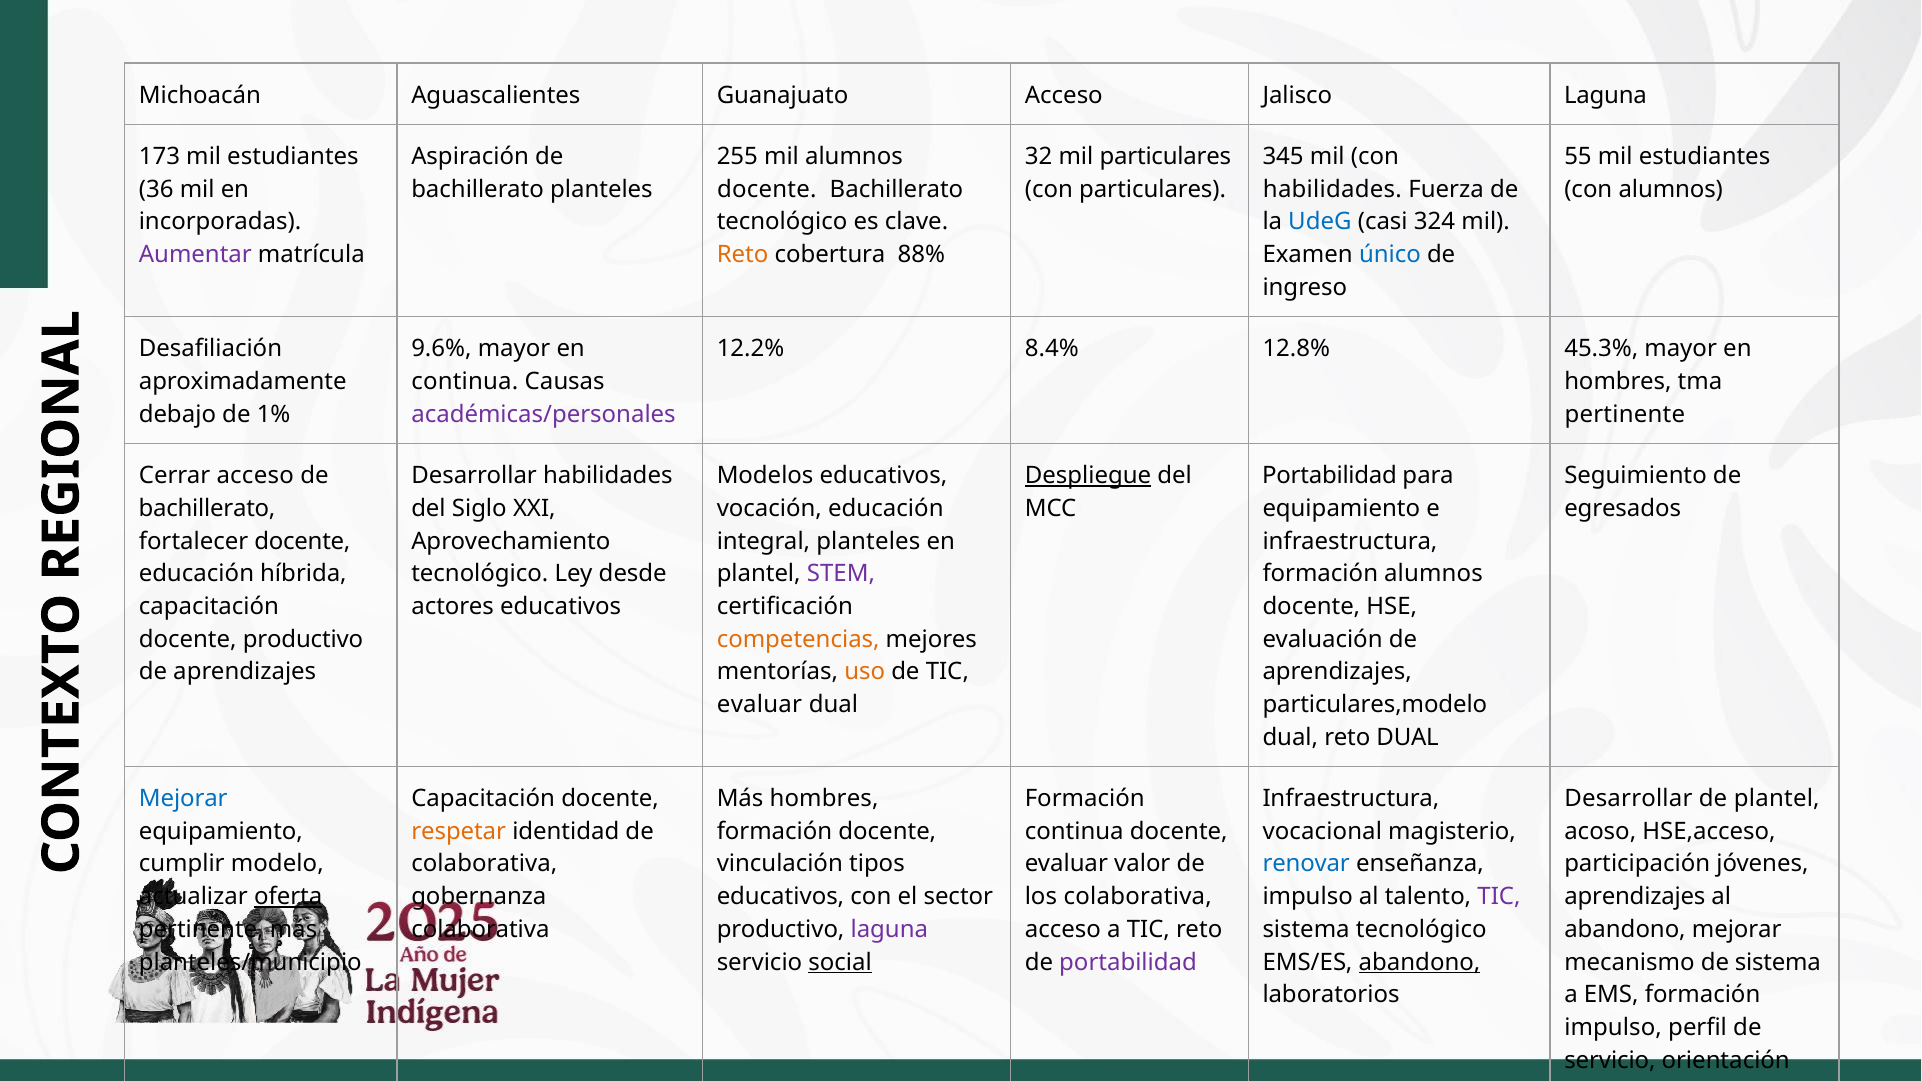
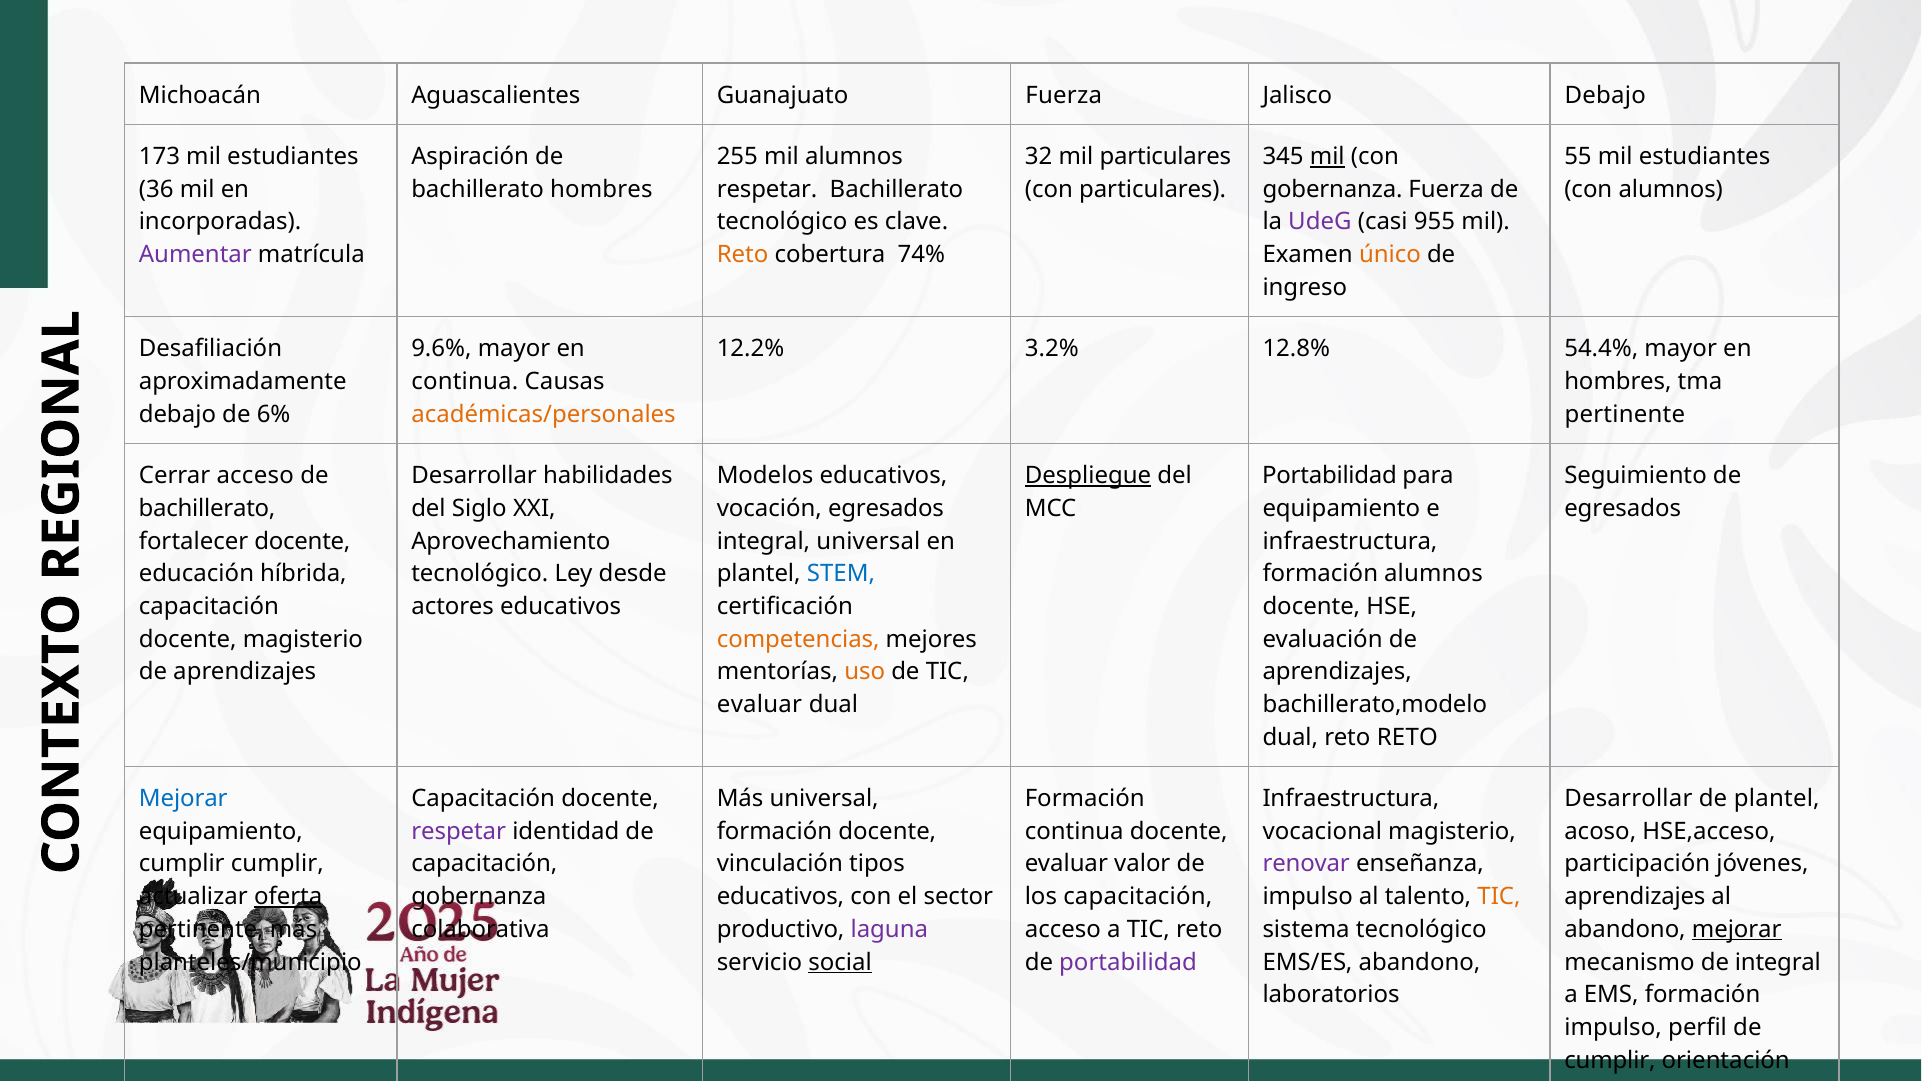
Guanajuato Acceso: Acceso -> Fuerza
Jalisco Laguna: Laguna -> Debajo
mil at (1327, 157) underline: none -> present
bachillerato planteles: planteles -> hombres
docente at (767, 189): docente -> respetar
habilidades at (1332, 189): habilidades -> gobernanza
UdeG colour: blue -> purple
324: 324 -> 955
88%: 88% -> 74%
único colour: blue -> orange
8.4%: 8.4% -> 3.2%
45.3%: 45.3% -> 54.4%
1%: 1% -> 6%
académicas/personales colour: purple -> orange
vocación educación: educación -> egresados
integral planteles: planteles -> universal
STEM colour: purple -> blue
docente productivo: productivo -> magisterio
particulares,modelo: particulares,modelo -> bachillerato,modelo
reto DUAL: DUAL -> RETO
Más hombres: hombres -> universal
respetar at (459, 831) colour: orange -> purple
cumplir modelo: modelo -> cumplir
colaborativa at (484, 864): colaborativa -> capacitación
renovar colour: blue -> purple
los colaborativa: colaborativa -> capacitación
TIC at (1499, 897) colour: purple -> orange
mejorar at (1737, 929) underline: none -> present
abandono at (1420, 962) underline: present -> none
de sistema: sistema -> integral
servicio at (1610, 1060): servicio -> cumplir
